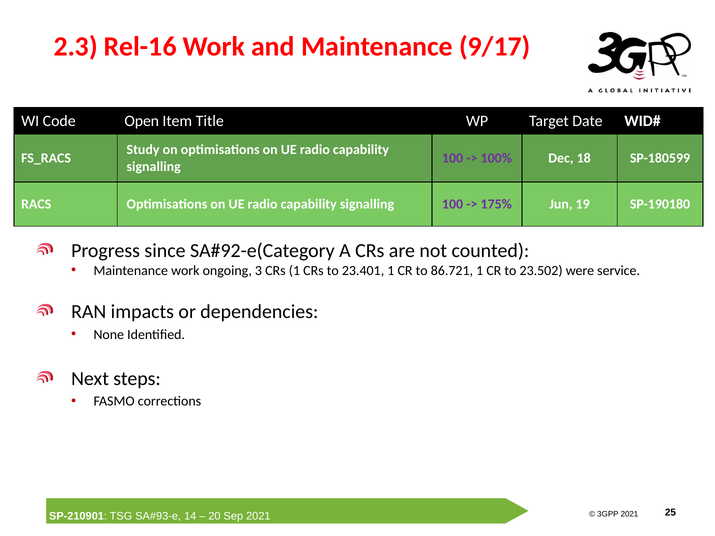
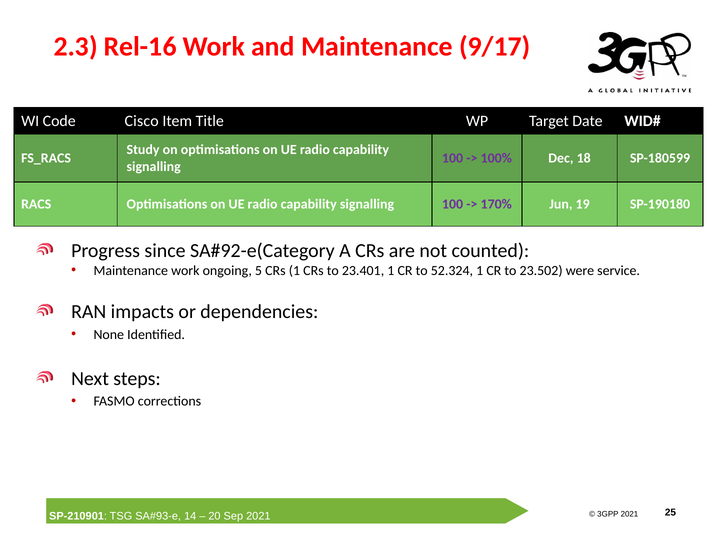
Open: Open -> Cisco
175%: 175% -> 170%
3: 3 -> 5
86.721: 86.721 -> 52.324
